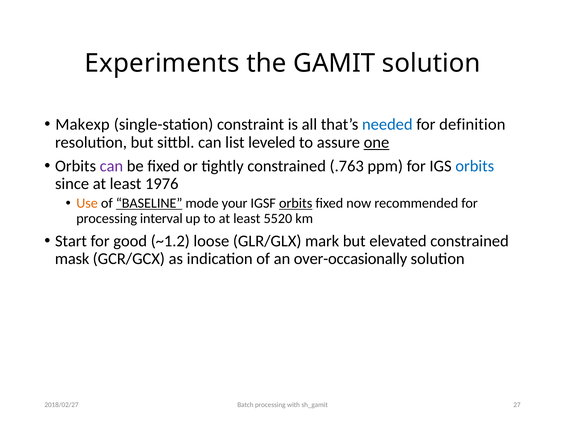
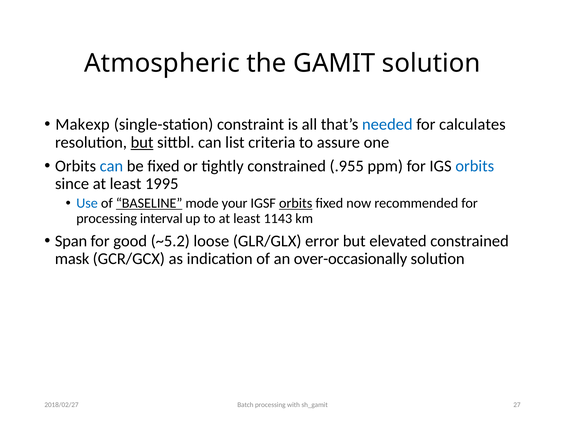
Experiments: Experiments -> Atmospheric
definition: definition -> calculates
but at (142, 142) underline: none -> present
leveled: leveled -> criteria
one underline: present -> none
can at (111, 166) colour: purple -> blue
.763: .763 -> .955
1976: 1976 -> 1995
Use colour: orange -> blue
5520: 5520 -> 1143
Start: Start -> Span
~1.2: ~1.2 -> ~5.2
mark: mark -> error
